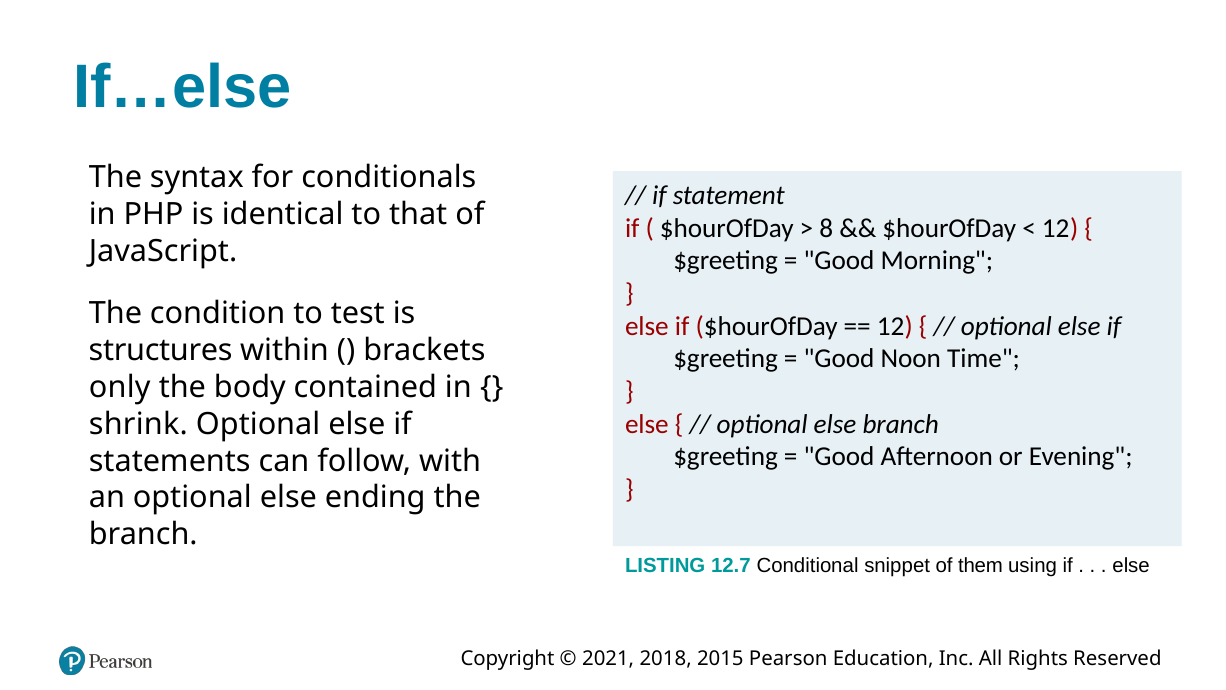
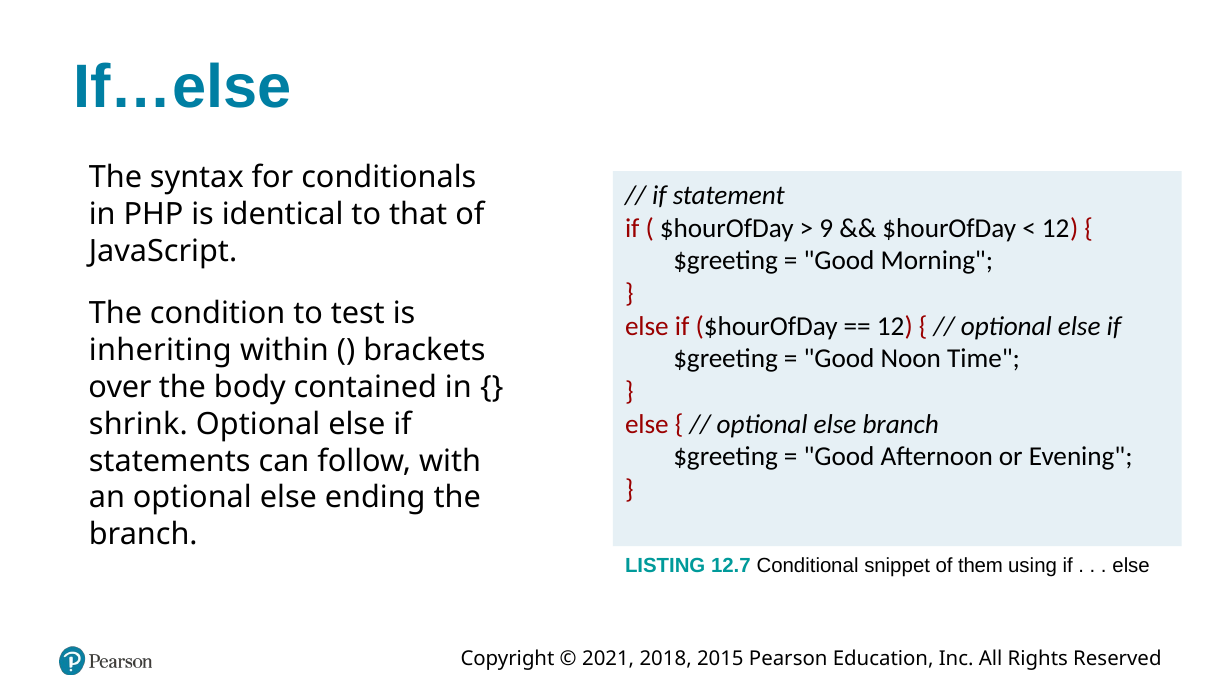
8: 8 -> 9
structures: structures -> inheriting
only: only -> over
